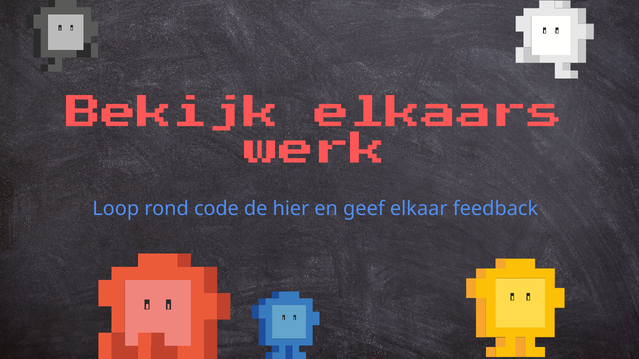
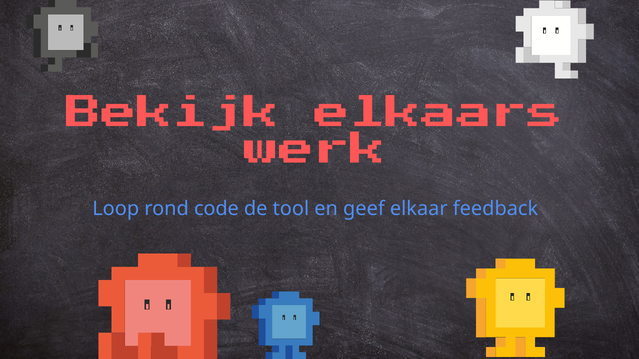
hier: hier -> tool
